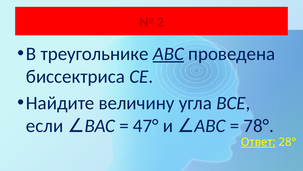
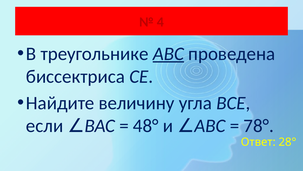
2: 2 -> 4
47°: 47° -> 48°
Ответ underline: present -> none
